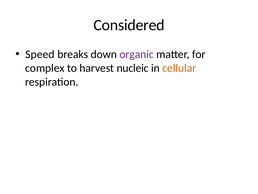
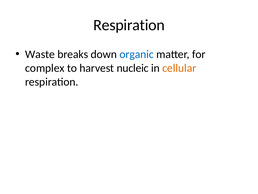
Considered at (129, 25): Considered -> Respiration
Speed: Speed -> Waste
organic colour: purple -> blue
